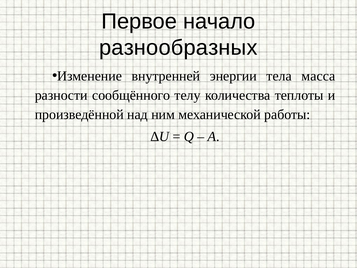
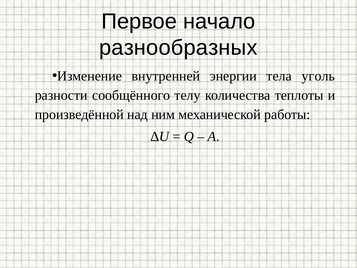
масса: масса -> уголь
